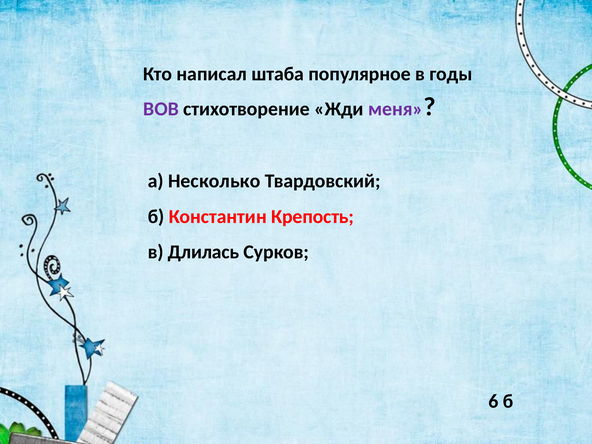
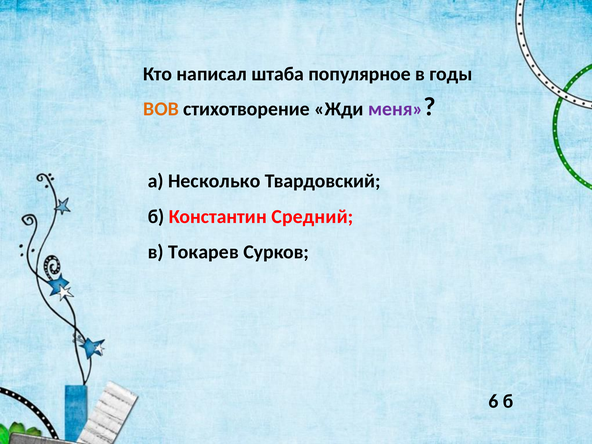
ВОВ colour: purple -> orange
Крепость: Крепость -> Средний
Длилась: Длилась -> Токарев
